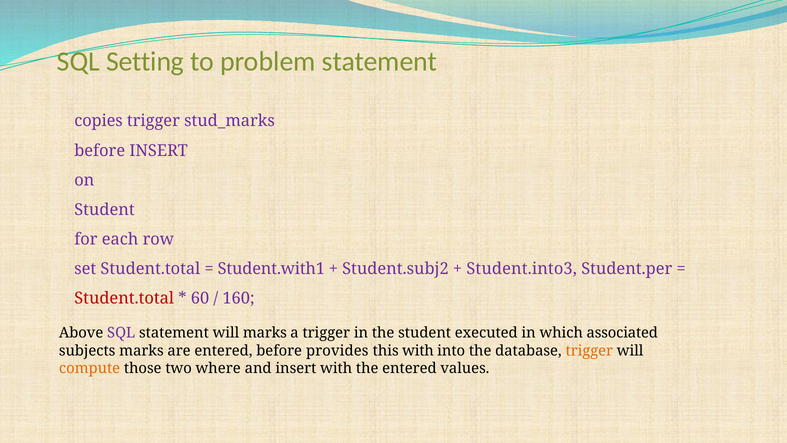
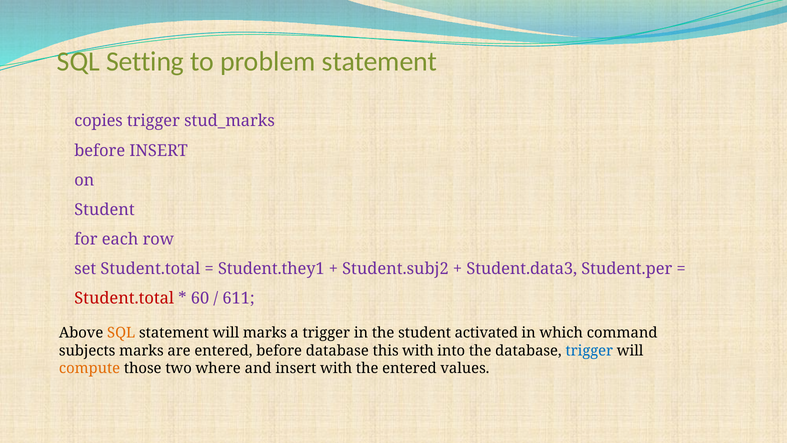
Student.with1: Student.with1 -> Student.they1
Student.into3: Student.into3 -> Student.data3
160: 160 -> 611
SQL at (121, 333) colour: purple -> orange
executed: executed -> activated
associated: associated -> command
before provides: provides -> database
trigger at (589, 350) colour: orange -> blue
